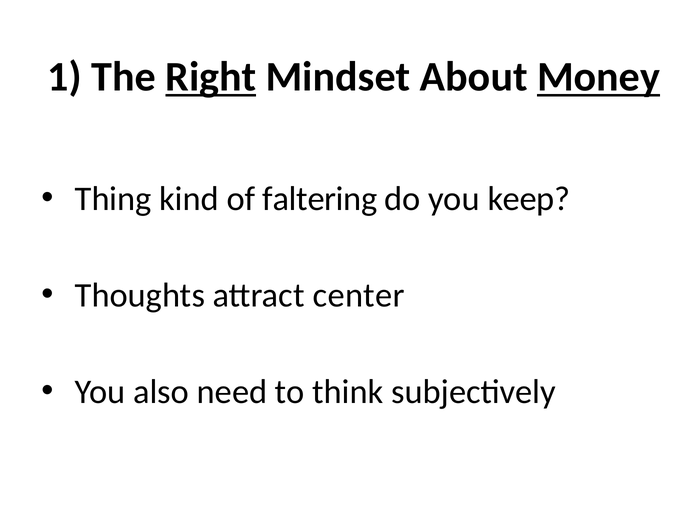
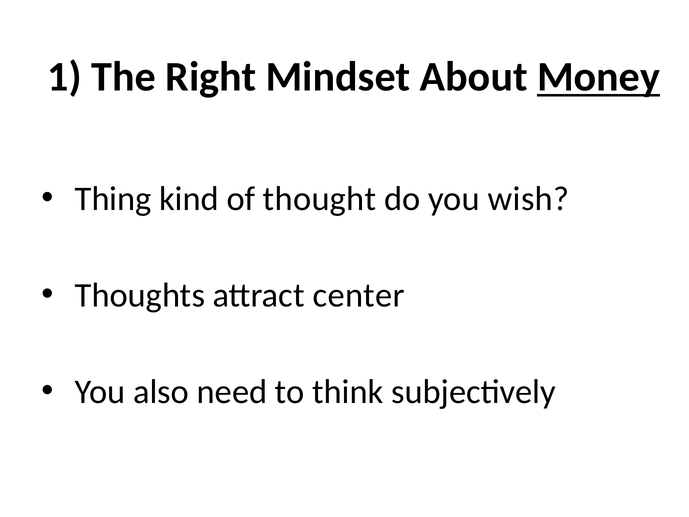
Right underline: present -> none
faltering: faltering -> thought
keep: keep -> wish
